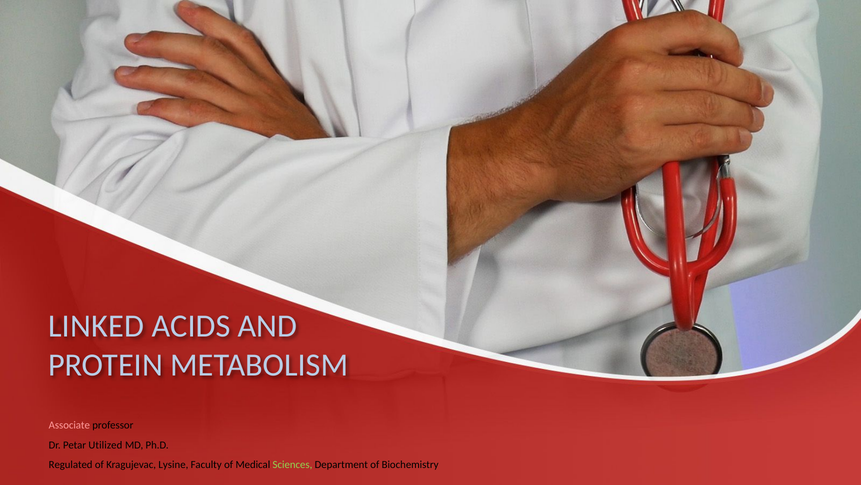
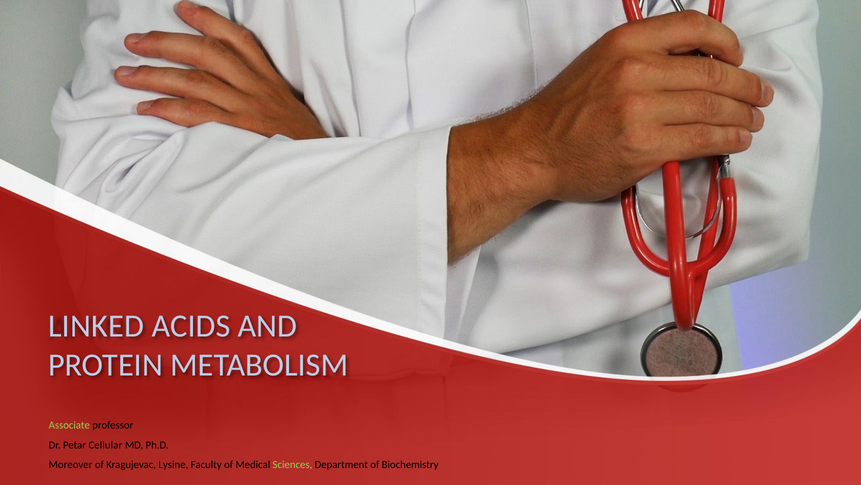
Associate colour: pink -> light green
Utilized: Utilized -> Cellular
Regulated: Regulated -> Moreover
